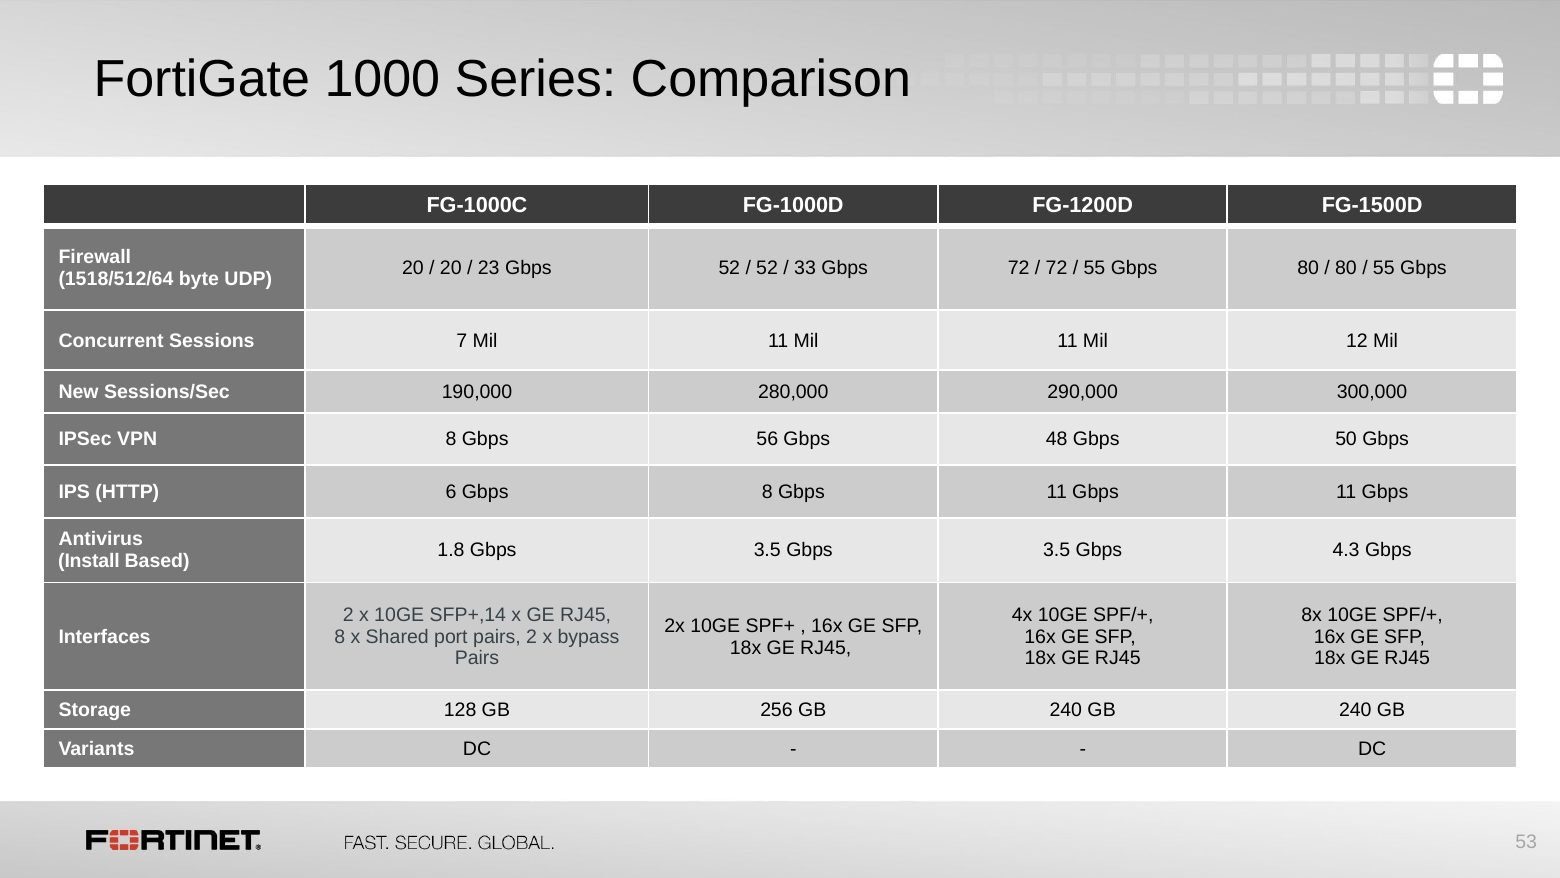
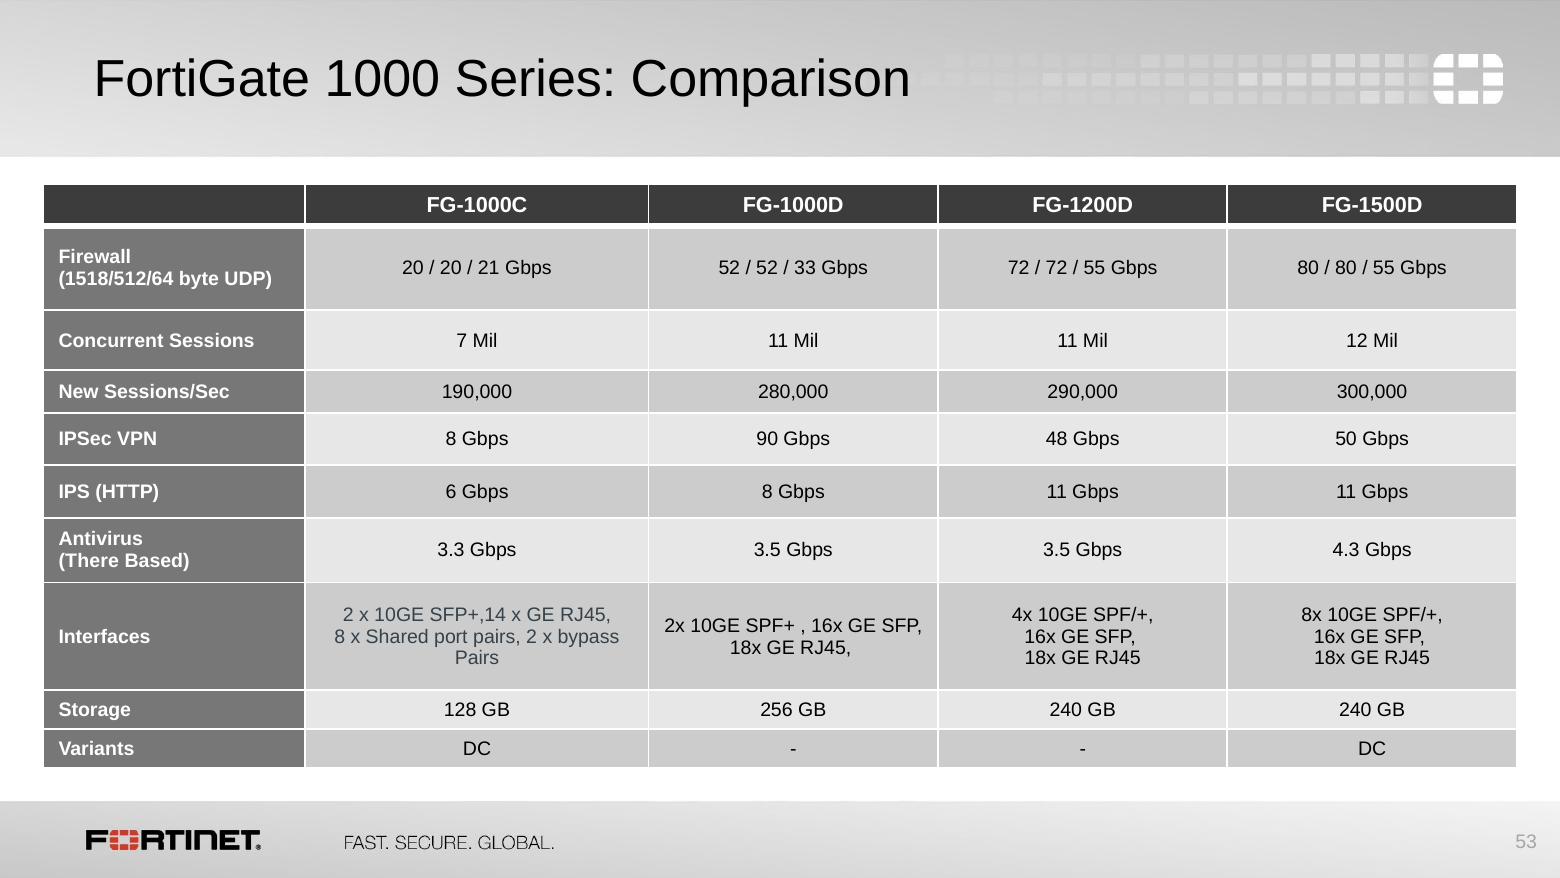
23: 23 -> 21
56: 56 -> 90
1.8: 1.8 -> 3.3
Install: Install -> There
